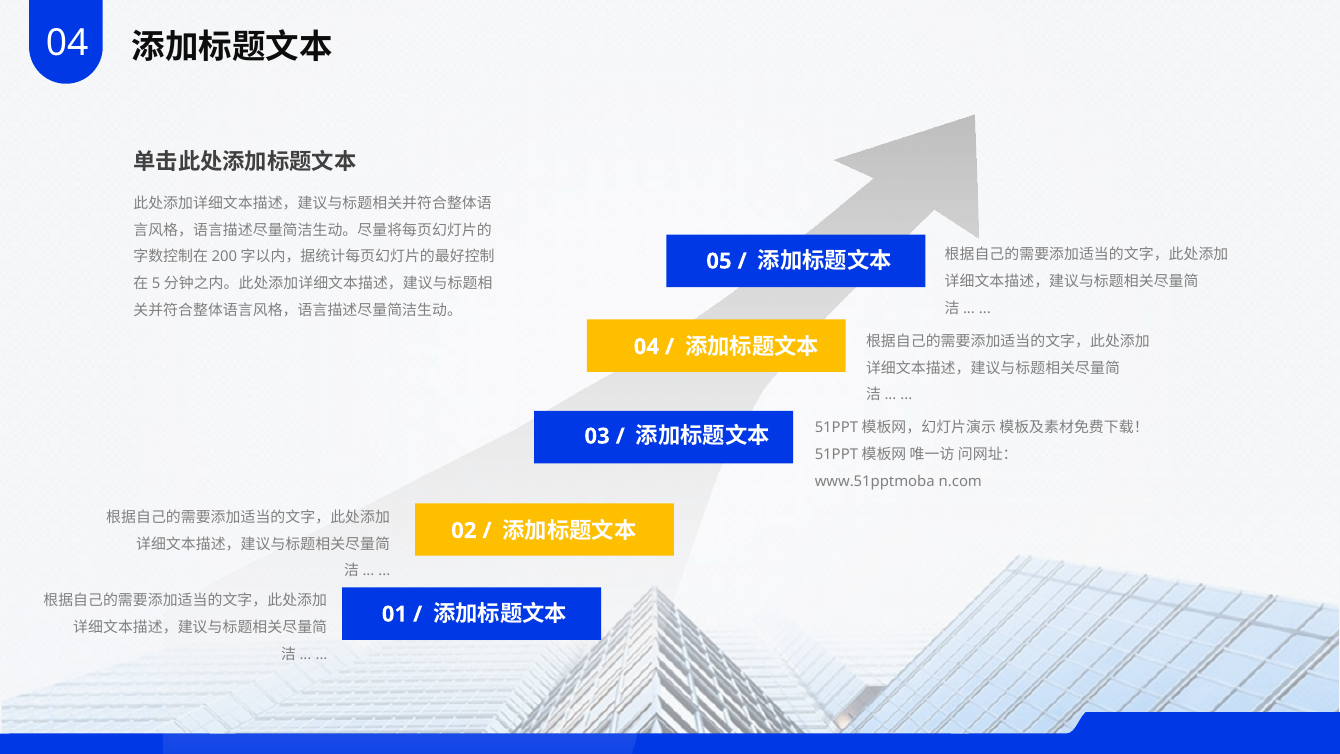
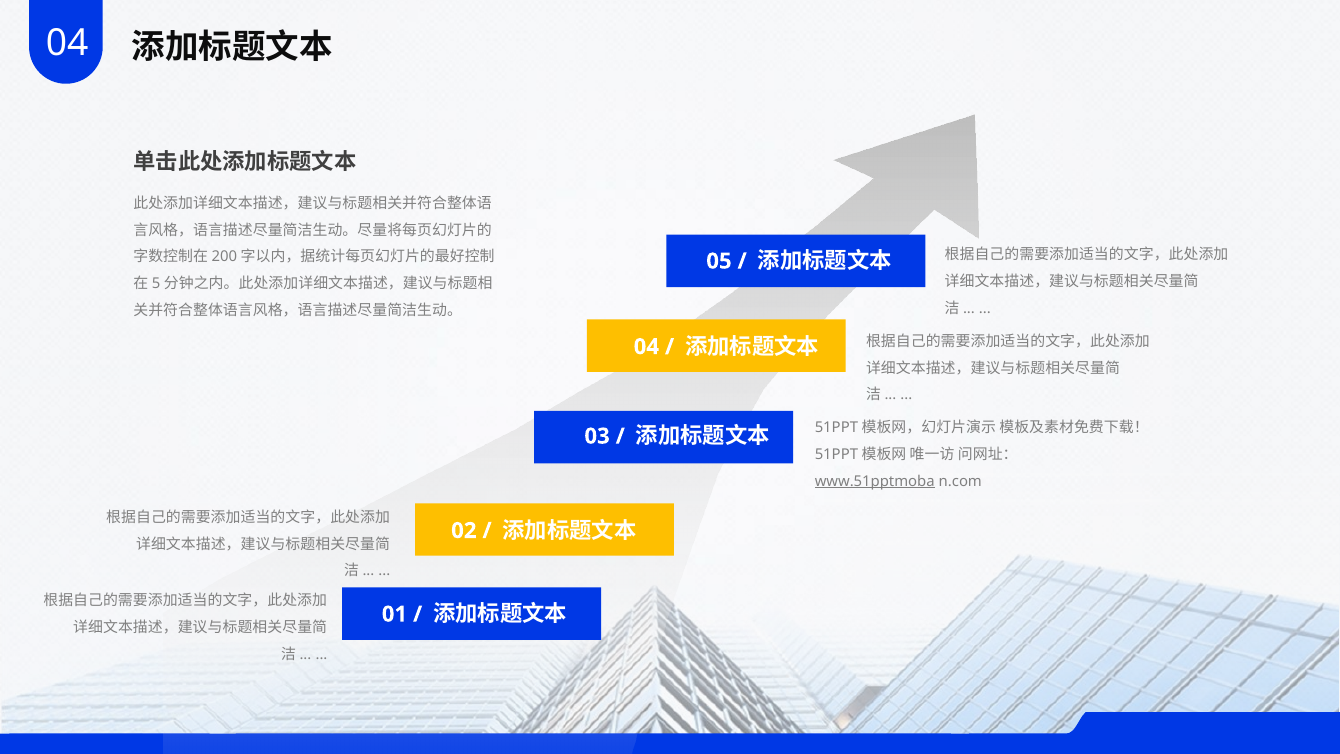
www.51pptmoba underline: none -> present
